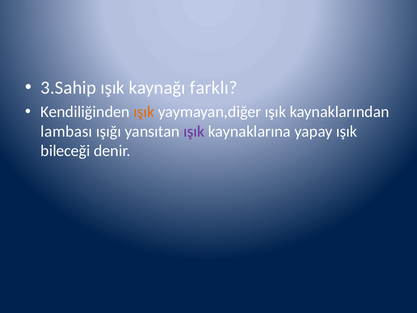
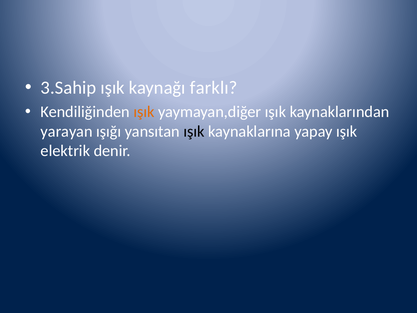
lambası: lambası -> yarayan
ışık at (194, 131) colour: purple -> black
bileceği: bileceği -> elektrik
